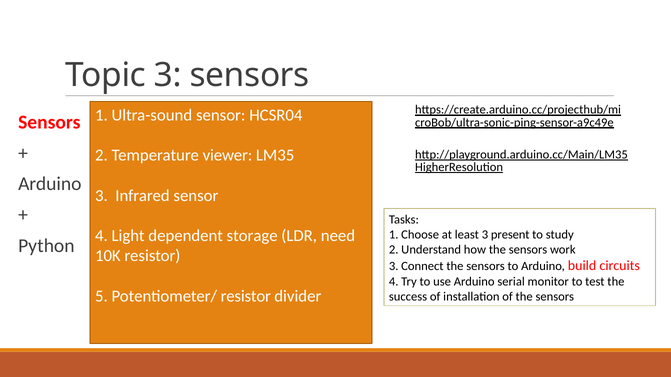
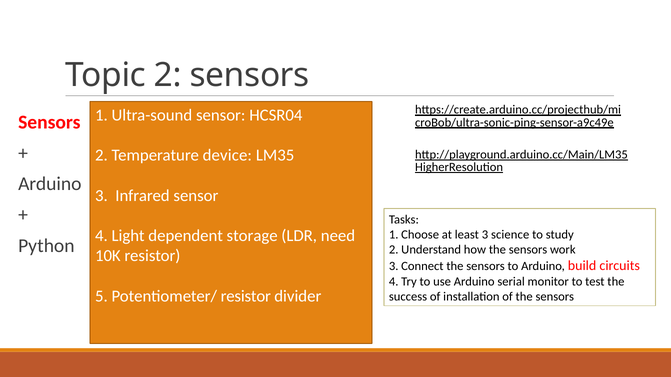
Topic 3: 3 -> 2
viewer: viewer -> device
present: present -> science
